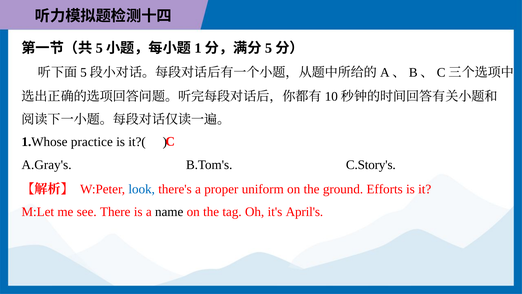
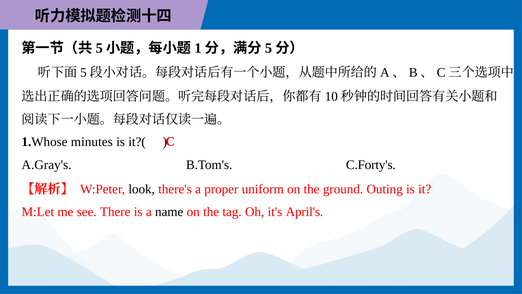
practice: practice -> minutes
C.Story's: C.Story's -> C.Forty's
look colour: blue -> black
Efforts: Efforts -> Outing
